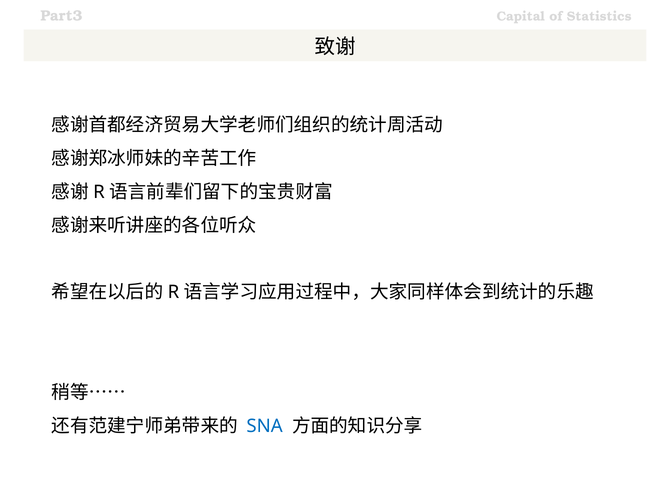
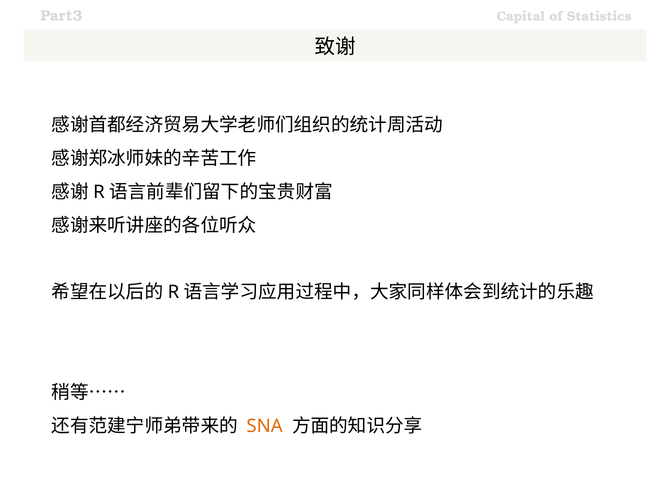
SNA colour: blue -> orange
